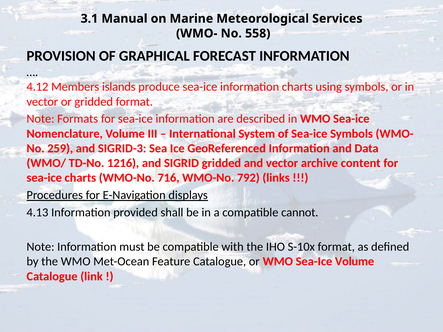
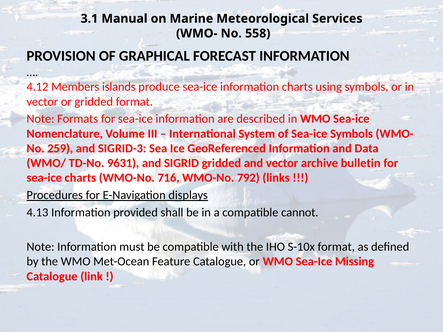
1216: 1216 -> 9631
content: content -> bulletin
Sea-Ice Volume: Volume -> Missing
